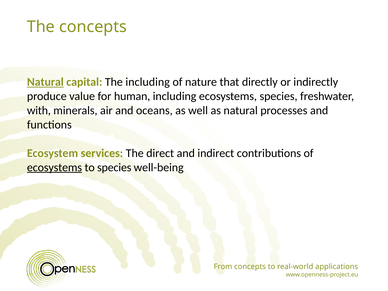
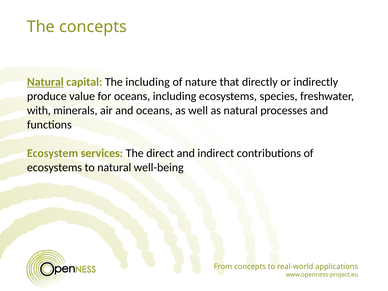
for human: human -> oceans
ecosystems at (54, 167) underline: present -> none
to species: species -> natural
